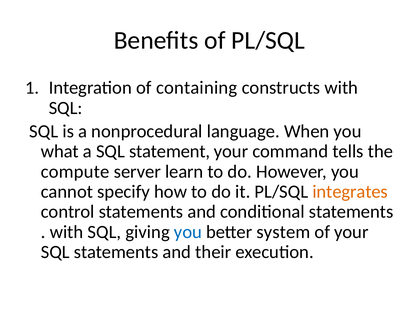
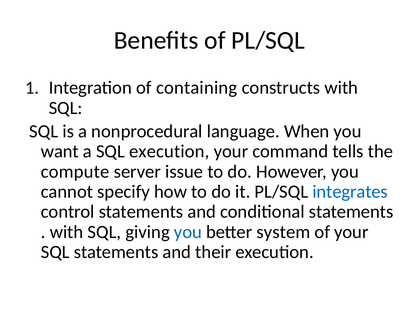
what: what -> want
SQL statement: statement -> execution
learn: learn -> issue
integrates colour: orange -> blue
